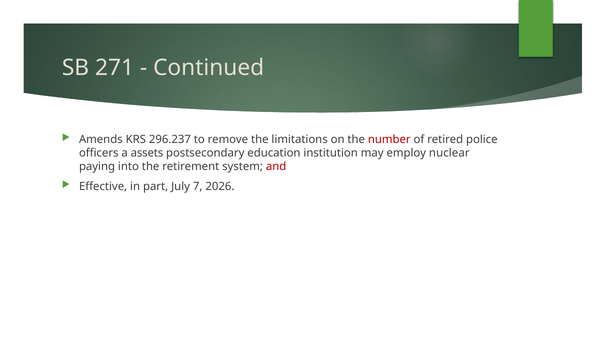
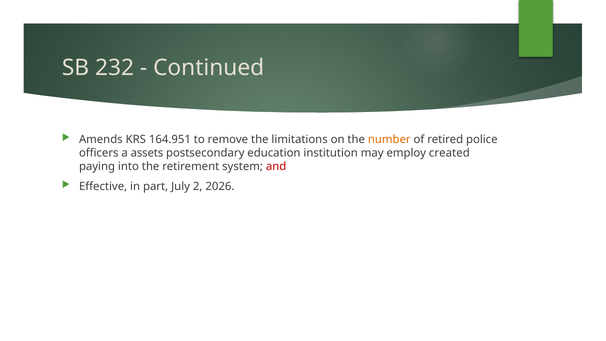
271: 271 -> 232
296.237: 296.237 -> 164.951
number colour: red -> orange
nuclear: nuclear -> created
7: 7 -> 2
